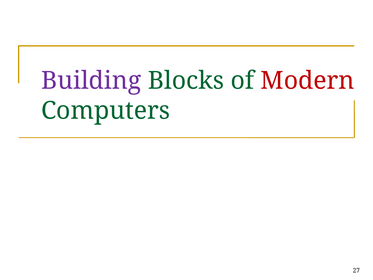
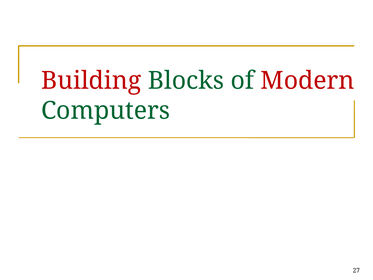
Building colour: purple -> red
